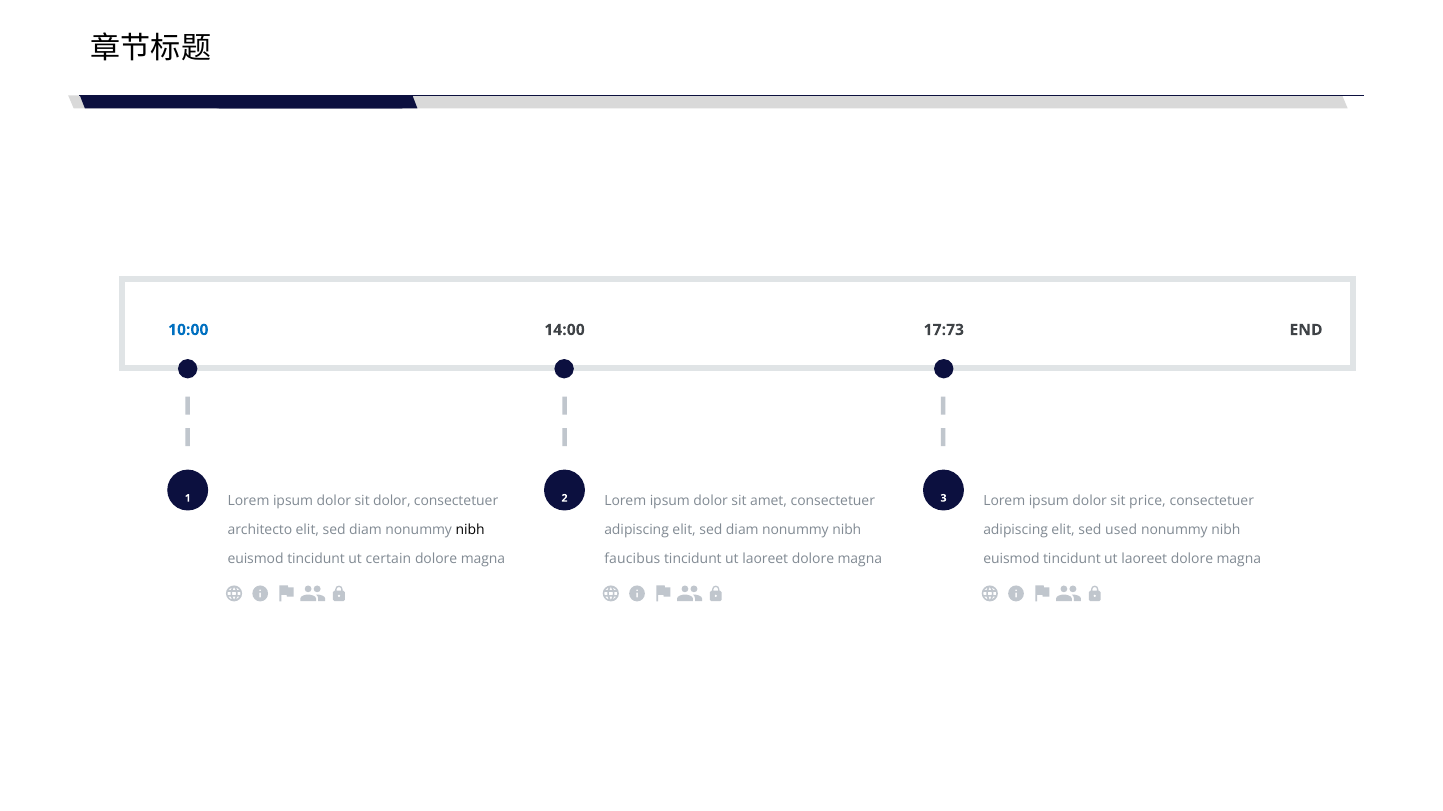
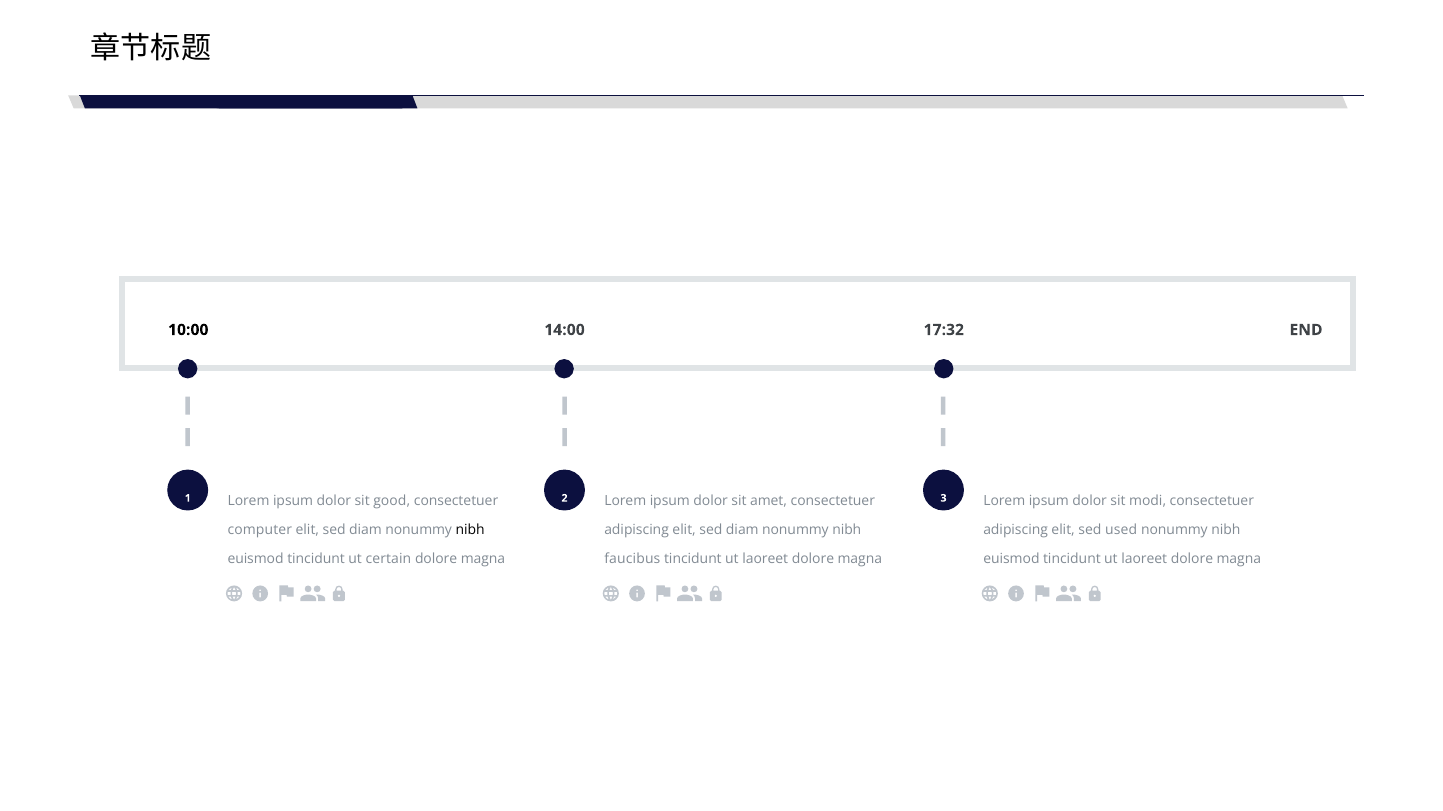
10:00 colour: blue -> black
17:73: 17:73 -> 17:32
price: price -> modi
sit dolor: dolor -> good
architecto: architecto -> computer
